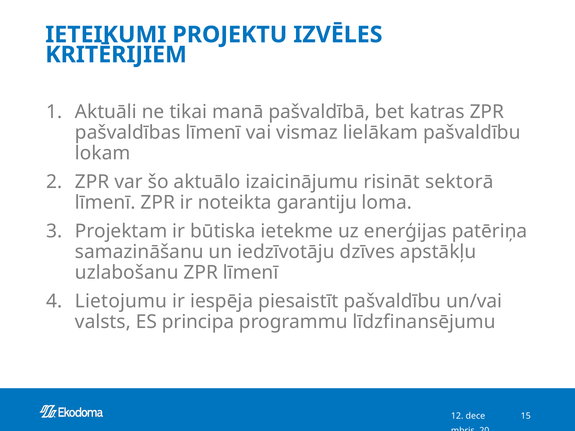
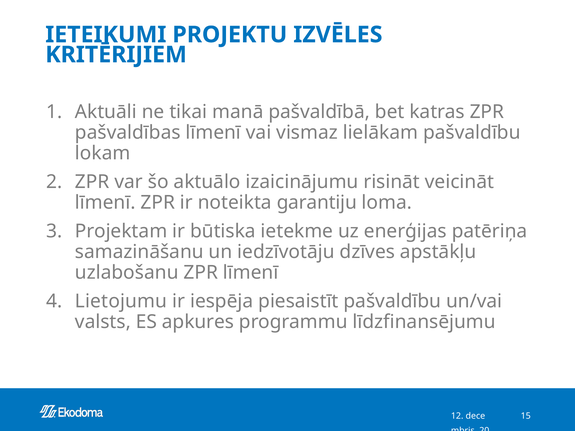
sektorā: sektorā -> veicināt
principa: principa -> apkures
